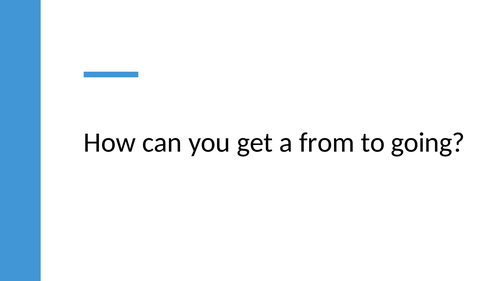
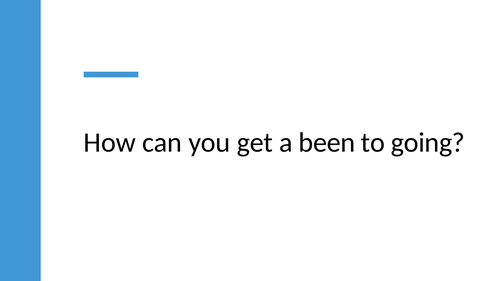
from: from -> been
